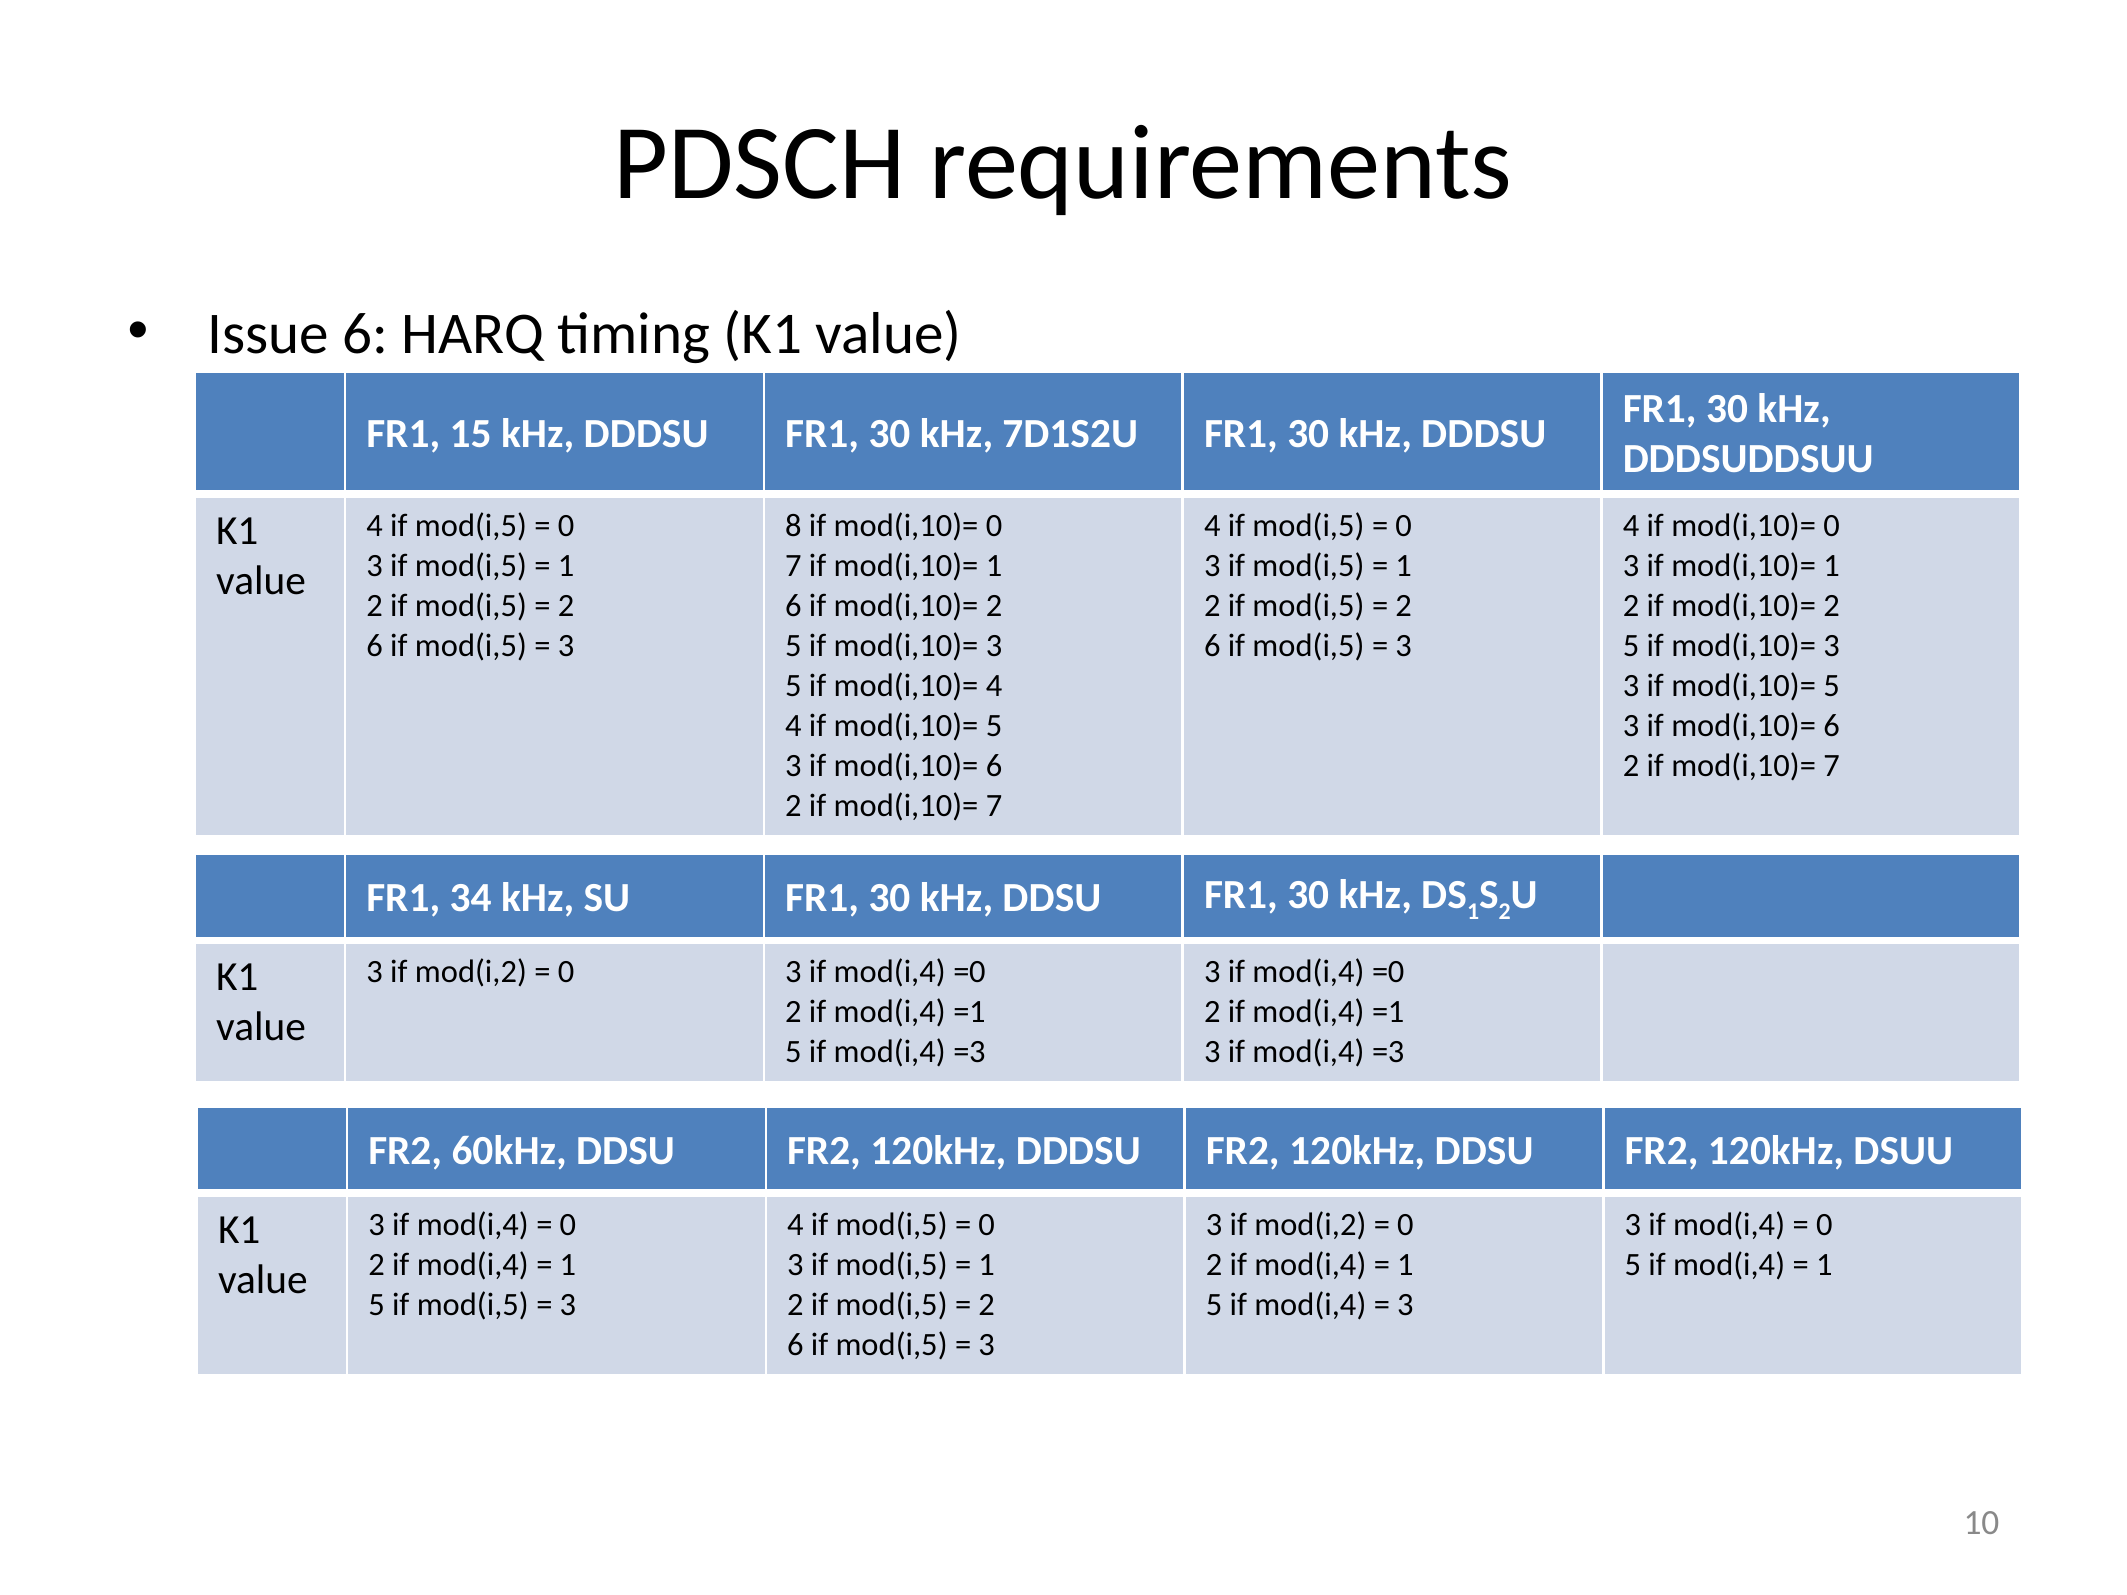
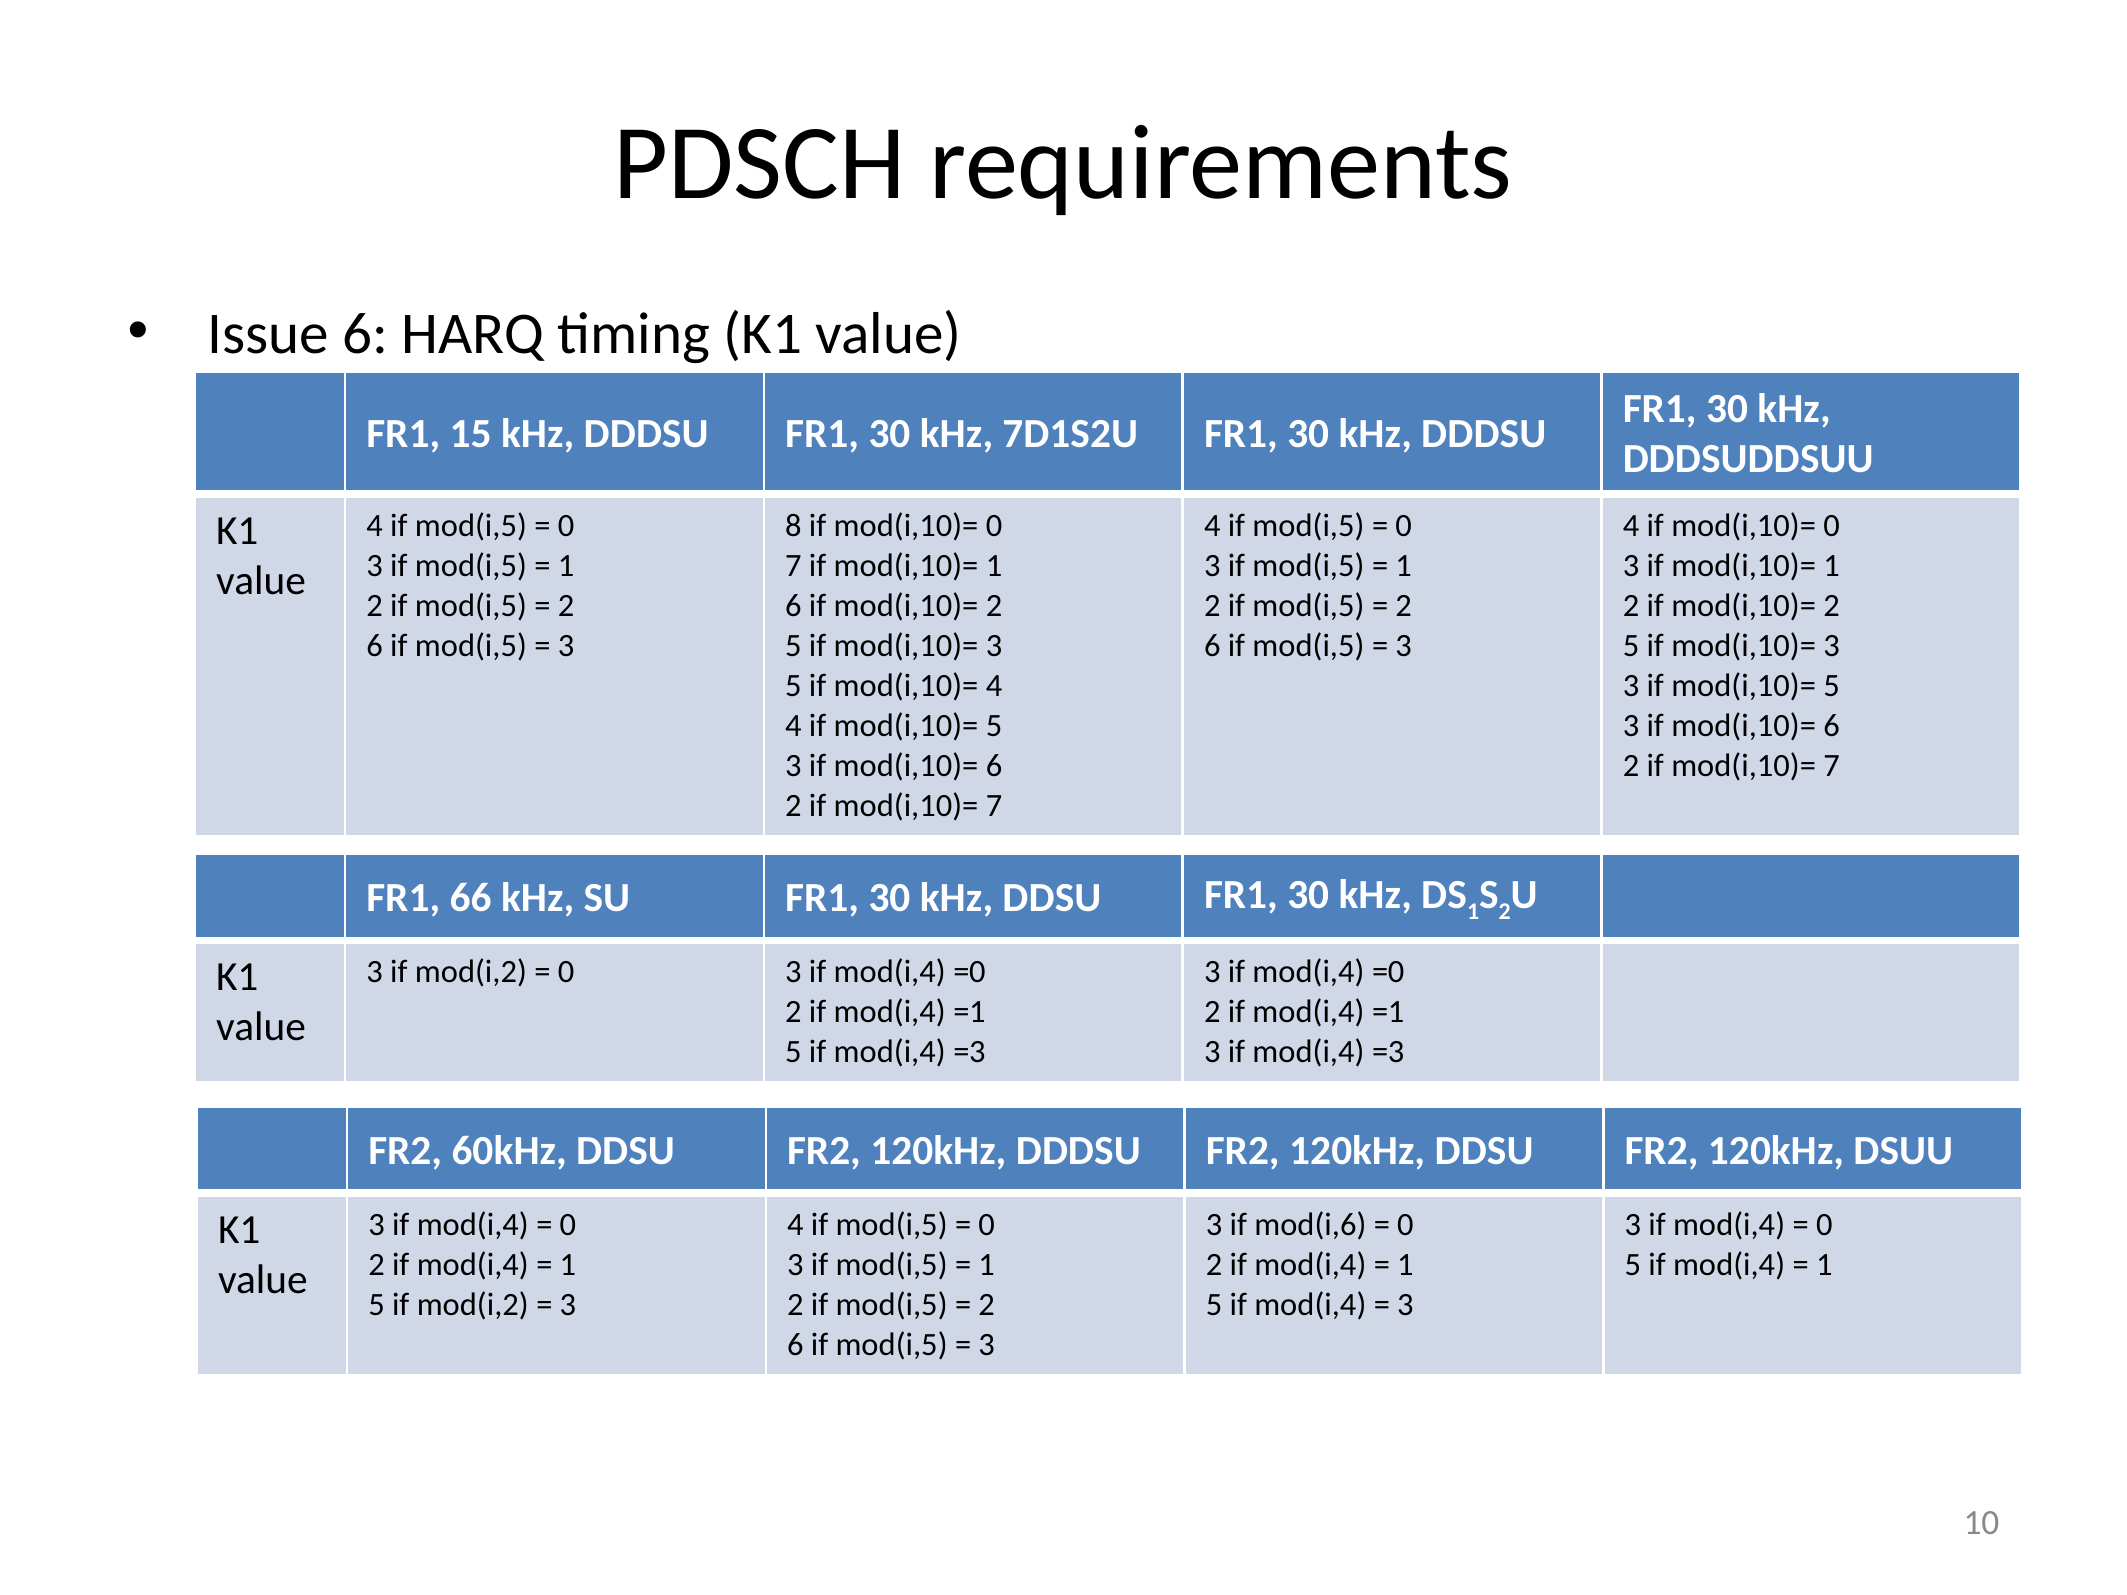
34: 34 -> 66
mod(i,2 at (1310, 1225): mod(i,2 -> mod(i,6
5 if mod(i,5: mod(i,5 -> mod(i,2
